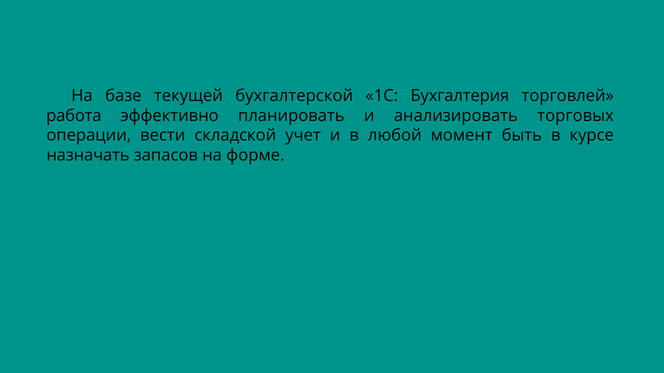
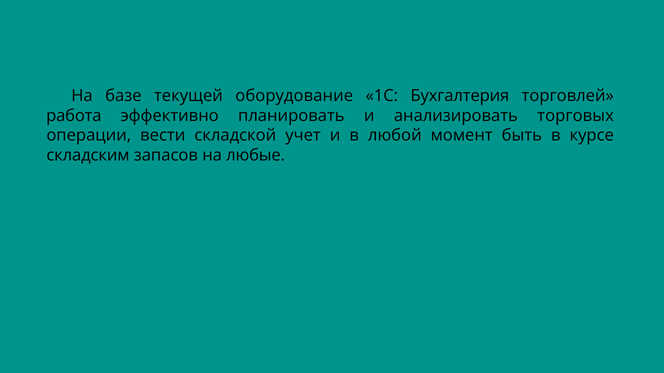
бухгалтерской: бухгалтерской -> оборудование
назначать: назначать -> складским
форме: форме -> любые
